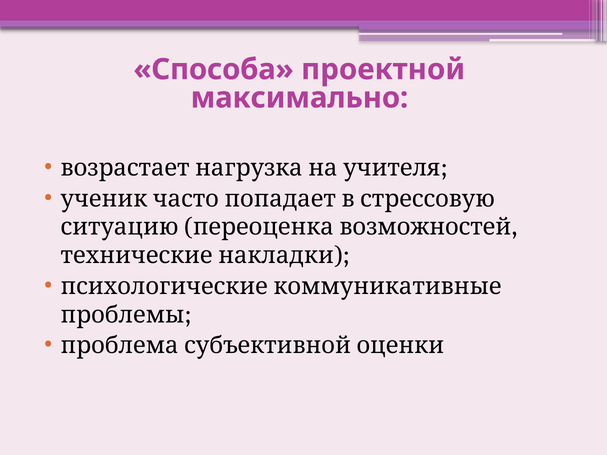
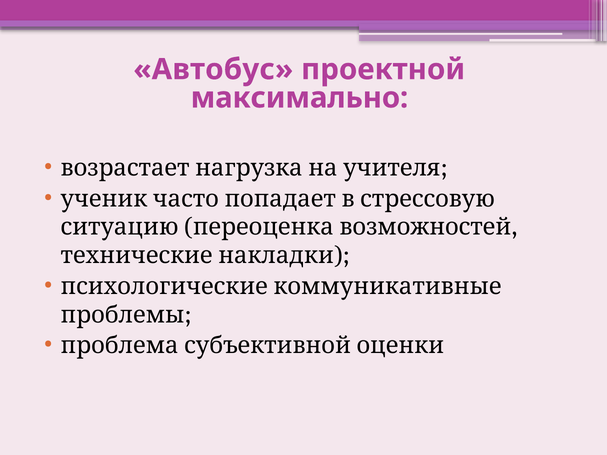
Способа: Способа -> Автобус
